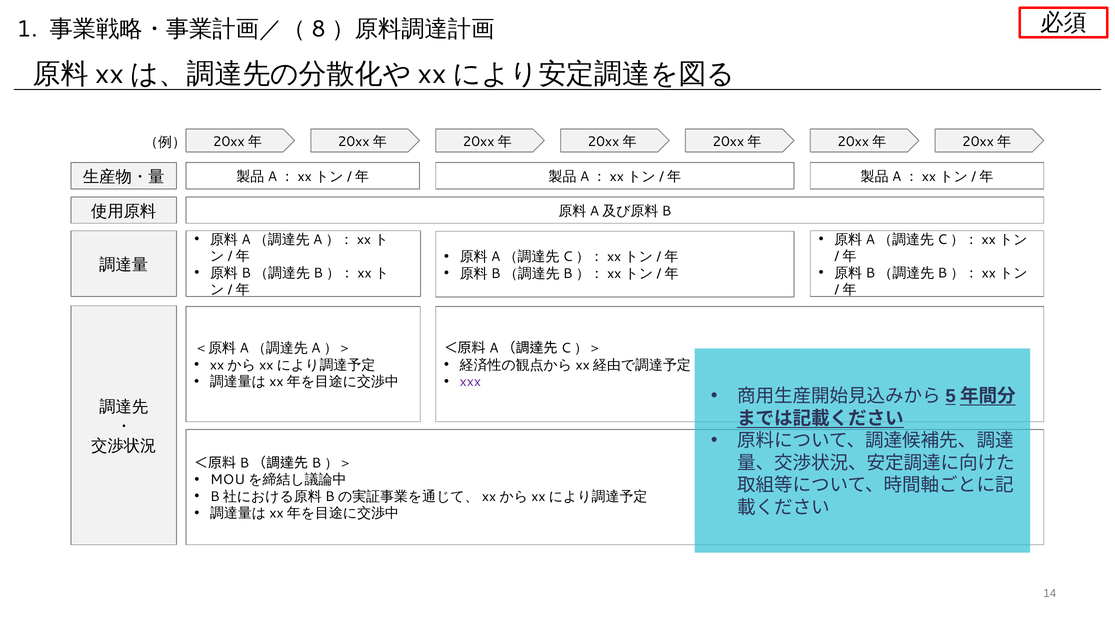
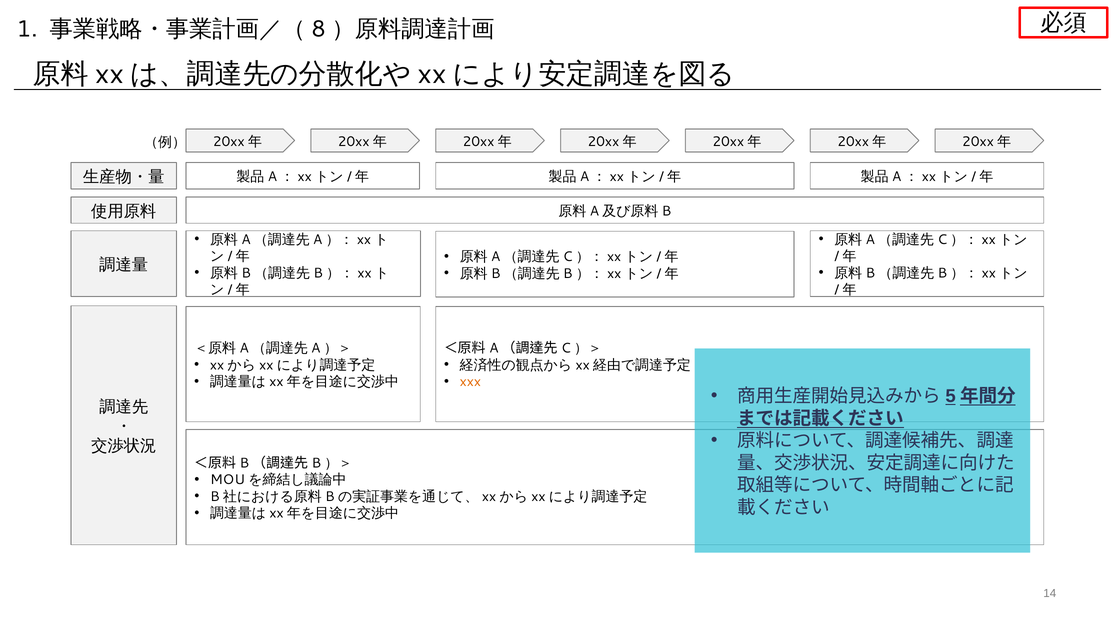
xxx colour: purple -> orange
